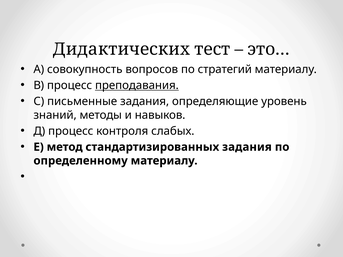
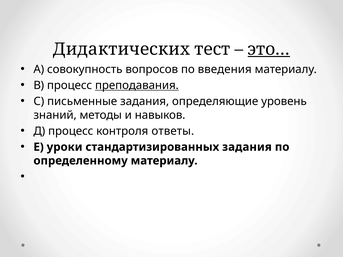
это… underline: none -> present
стратегий: стратегий -> введения
слабых: слабых -> ответы
метод: метод -> уроки
